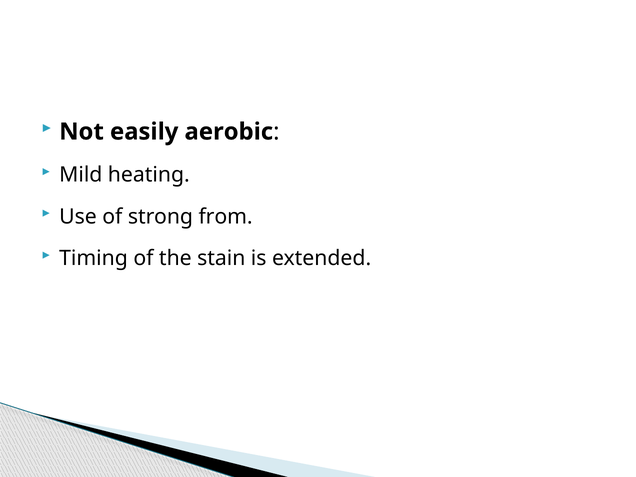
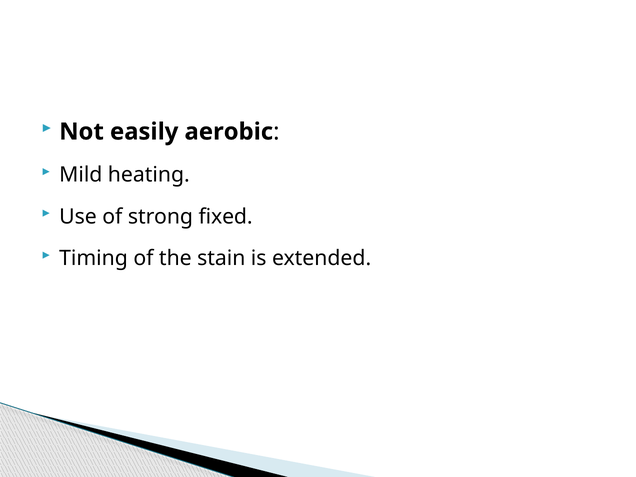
from: from -> fixed
